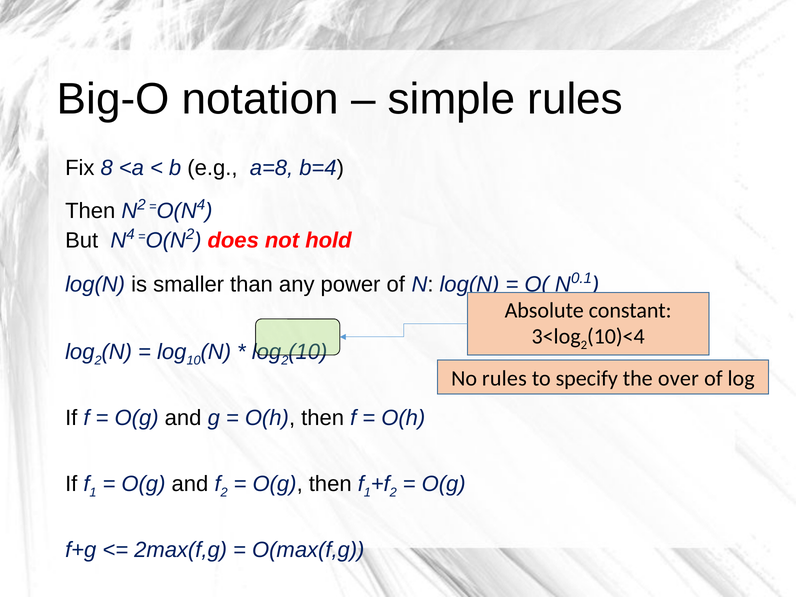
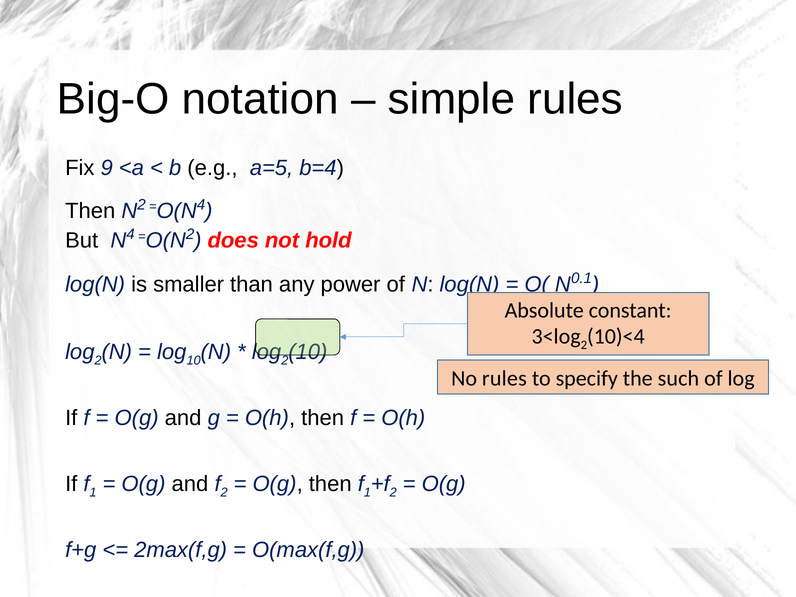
8: 8 -> 9
a=8: a=8 -> a=5
over: over -> such
